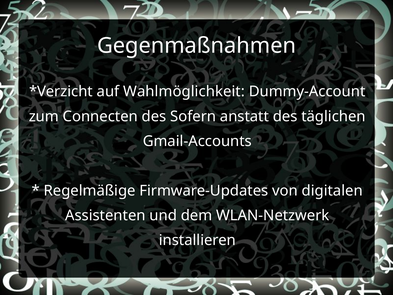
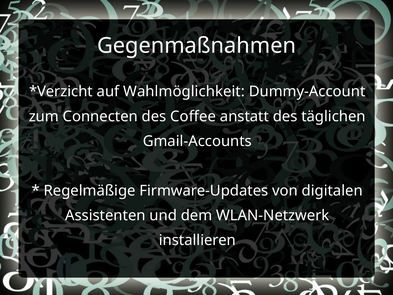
Sofern: Sofern -> Coffee
